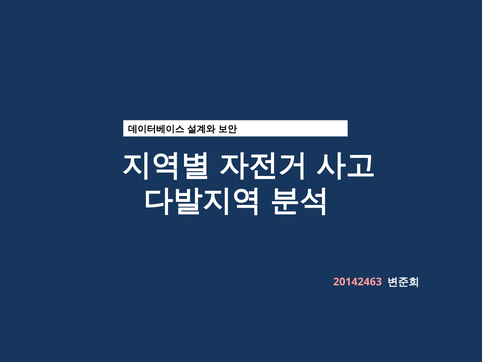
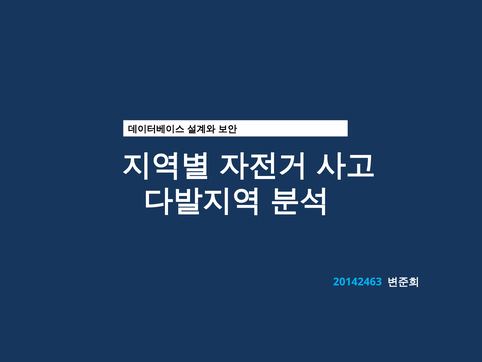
20142463 colour: pink -> light blue
